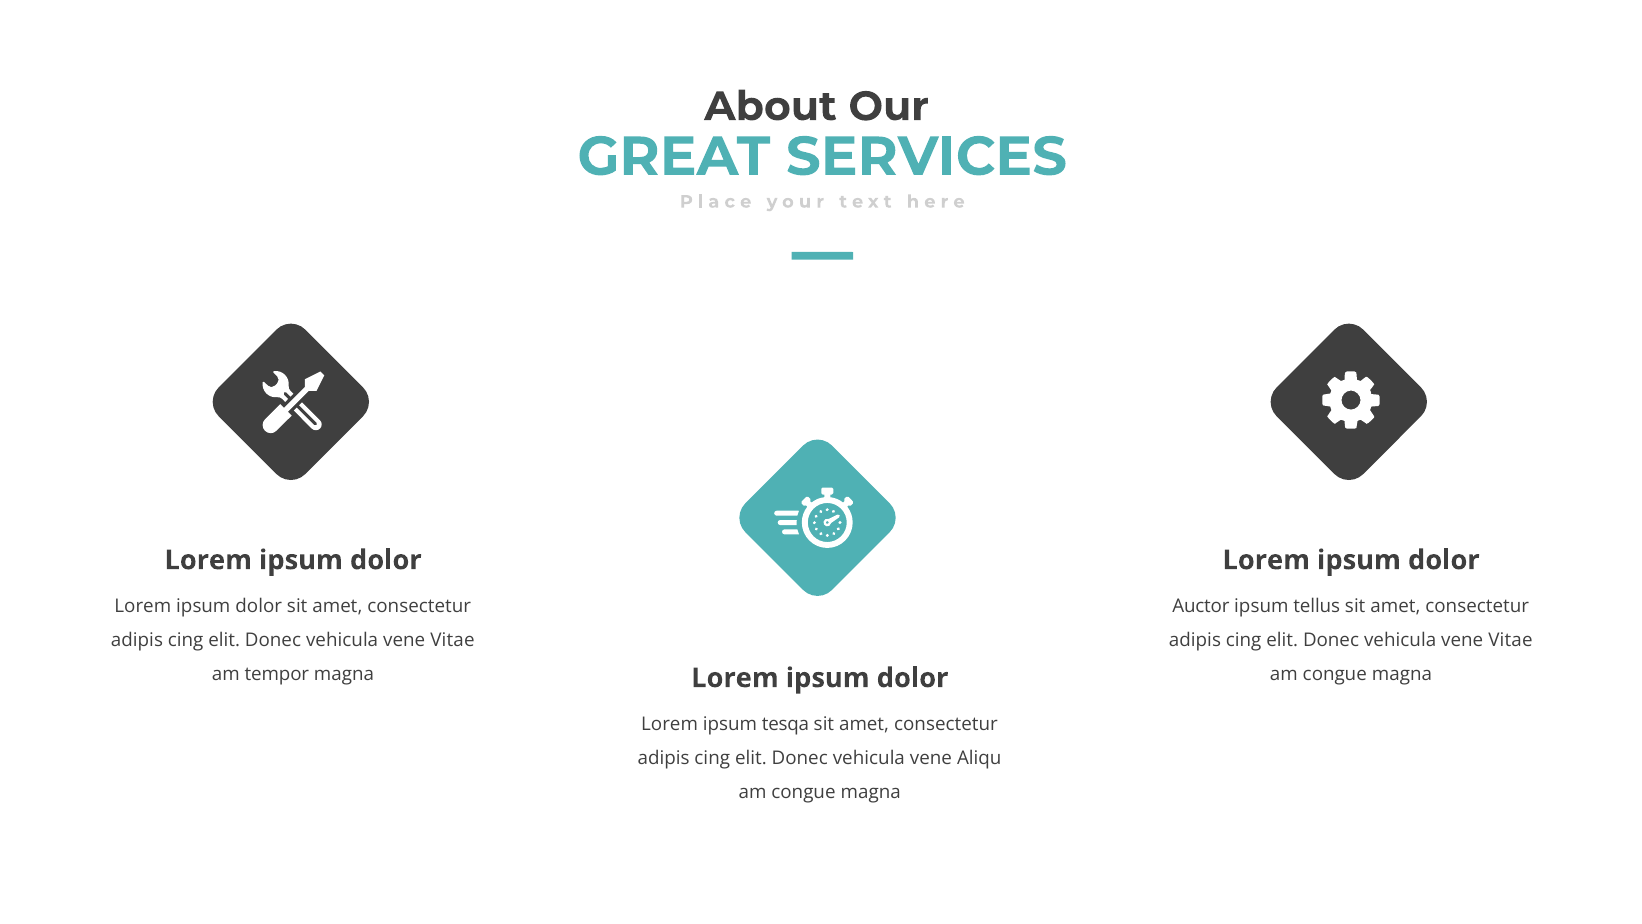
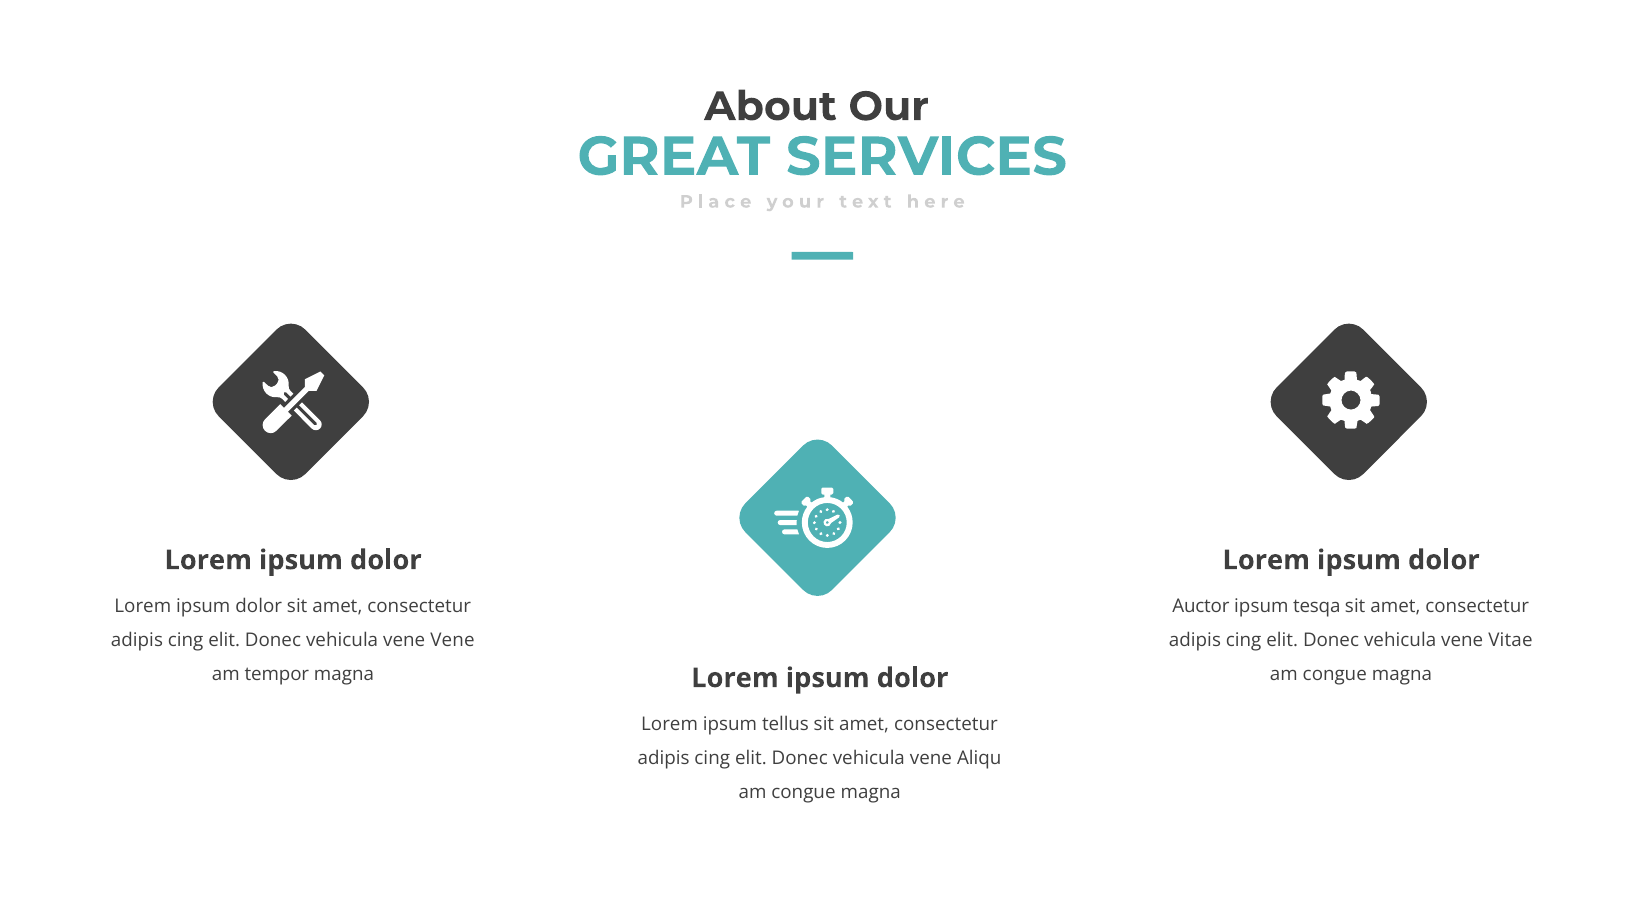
tellus: tellus -> tesqa
Vitae at (452, 640): Vitae -> Vene
tesqa: tesqa -> tellus
